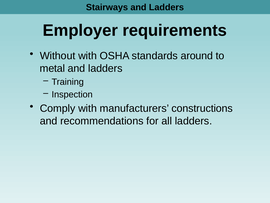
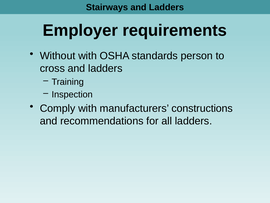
around: around -> person
metal: metal -> cross
